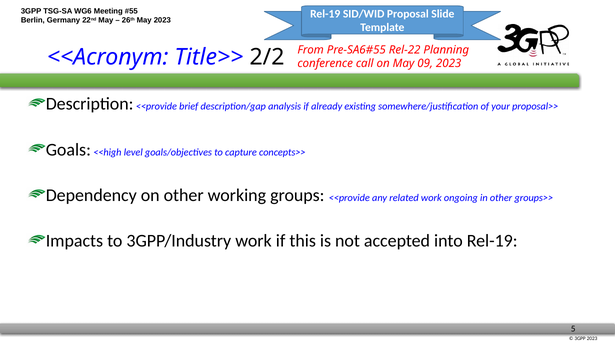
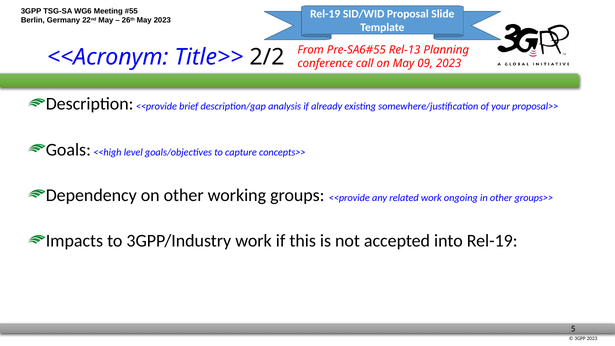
Rel-22: Rel-22 -> Rel-13
